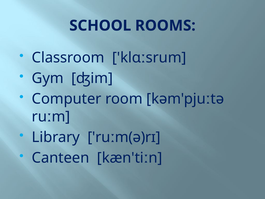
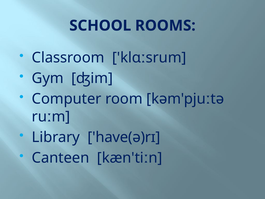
ruːm(ə)rɪ: ruːm(ə)rɪ -> have(ə)rɪ
